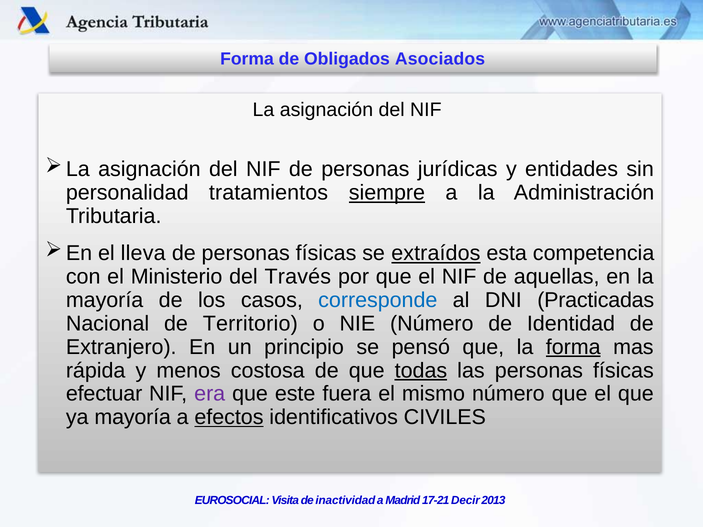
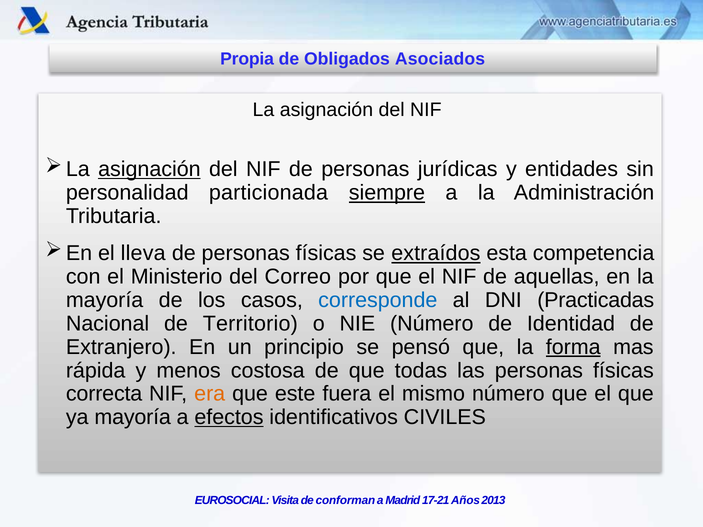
Forma at (247, 59): Forma -> Propia
asignación at (149, 169) underline: none -> present
tratamientos: tratamientos -> particionada
Través: Través -> Correo
todas underline: present -> none
efectuar: efectuar -> correcta
era colour: purple -> orange
inactividad: inactividad -> conforman
Decir: Decir -> Años
